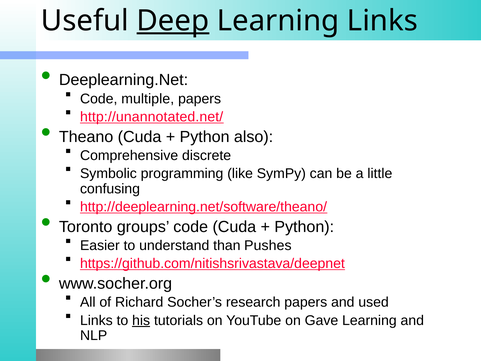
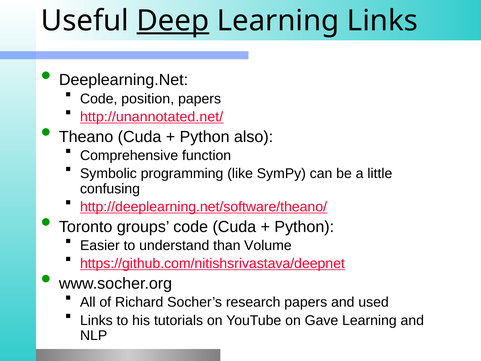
multiple: multiple -> position
discrete: discrete -> function
Pushes: Pushes -> Volume
his underline: present -> none
